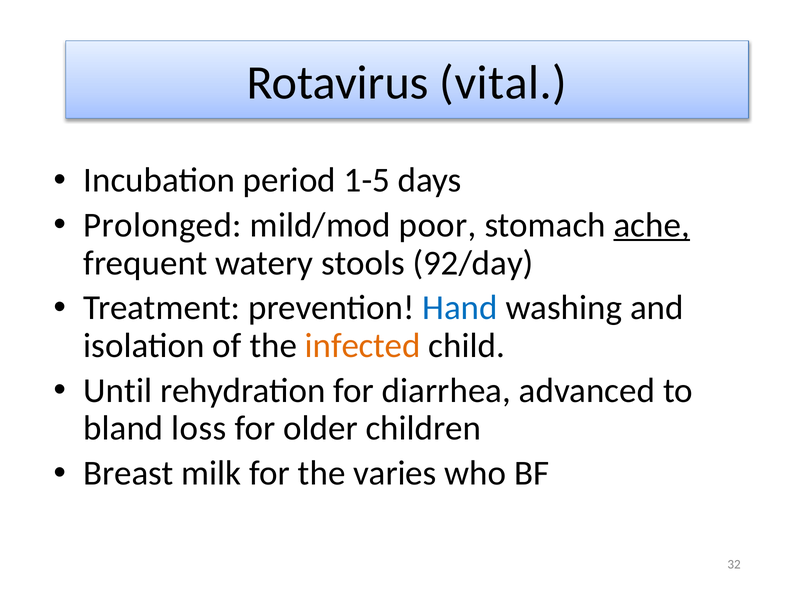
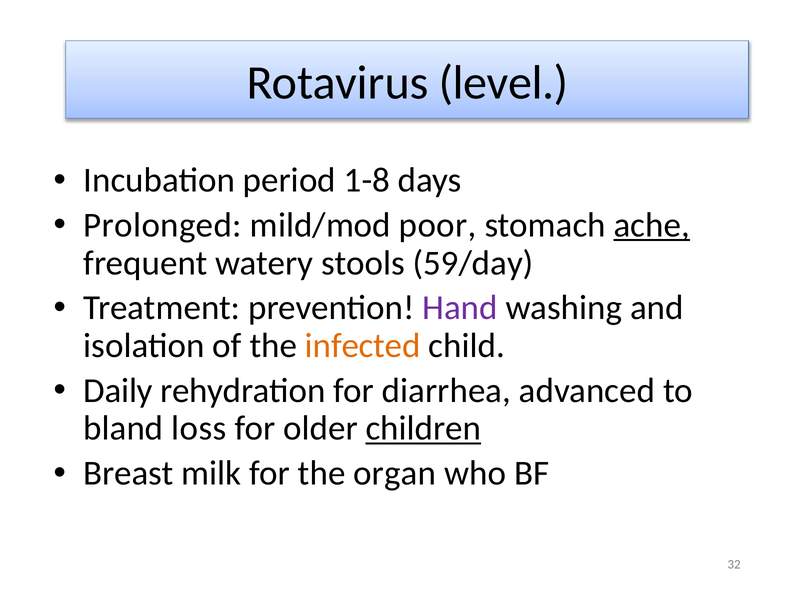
vital: vital -> level
1-5: 1-5 -> 1-8
92/day: 92/day -> 59/day
Hand colour: blue -> purple
Until: Until -> Daily
children underline: none -> present
varies: varies -> organ
